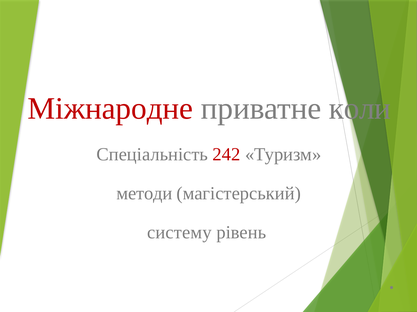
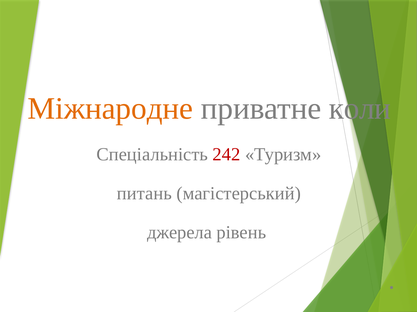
Міжнародне colour: red -> orange
методи: методи -> питань
систему: систему -> джерела
